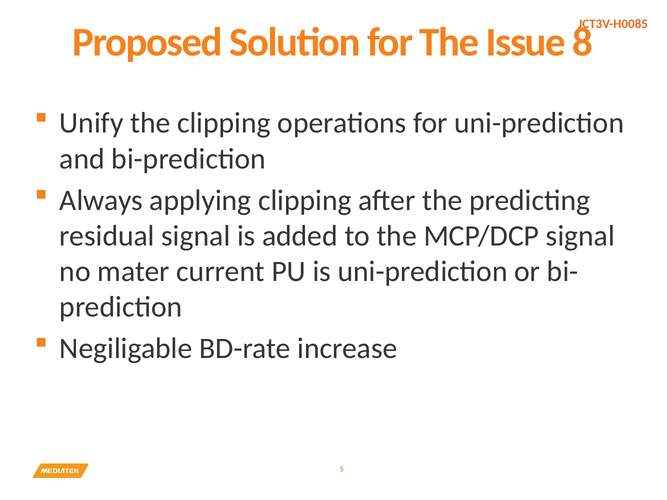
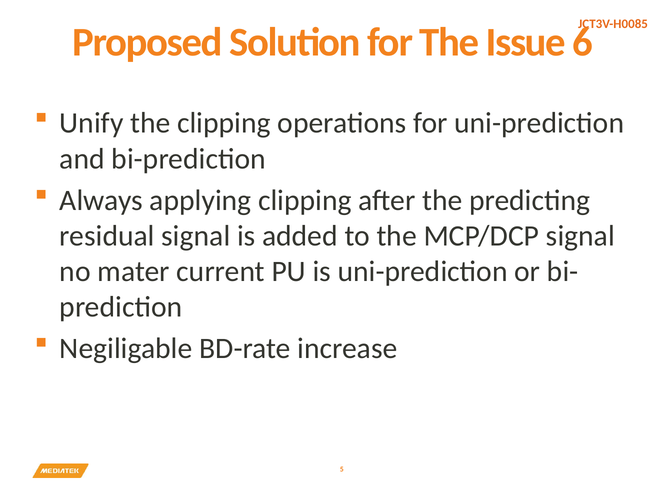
8: 8 -> 6
